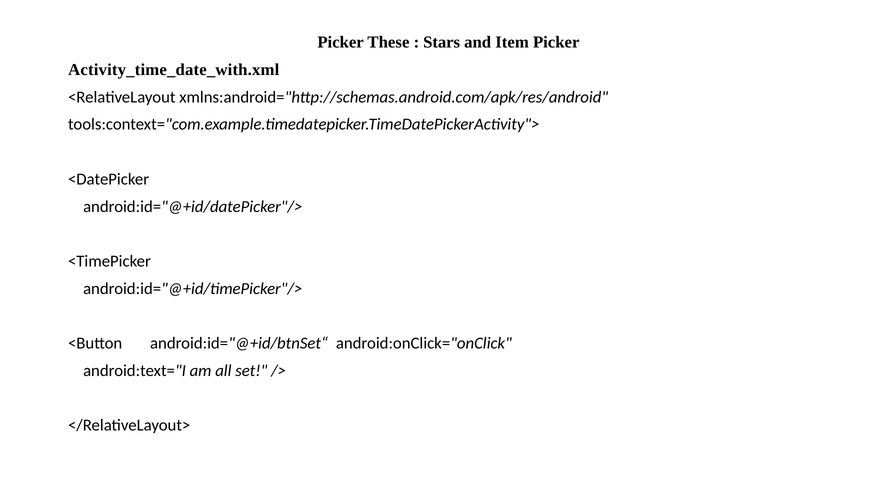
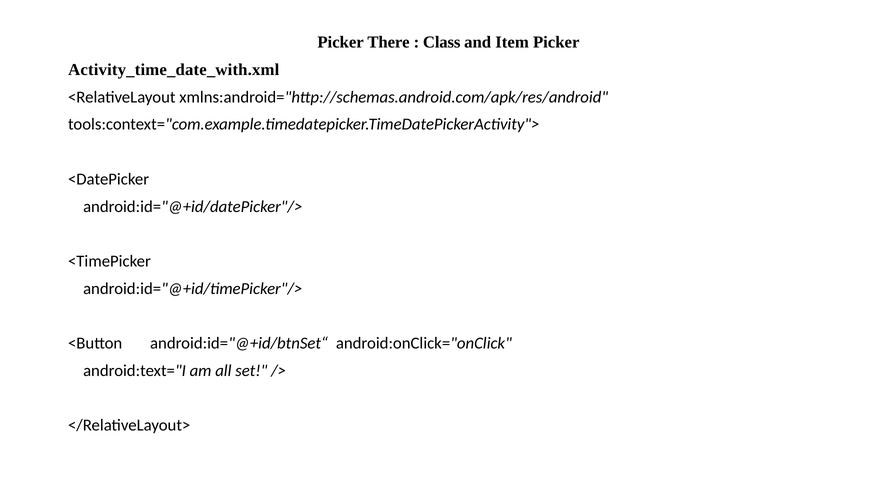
These: These -> There
Stars: Stars -> Class
